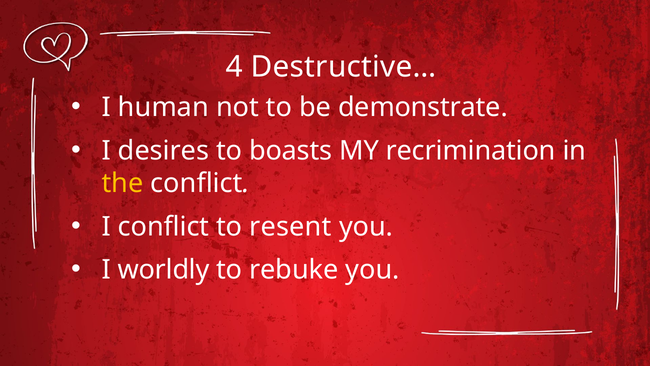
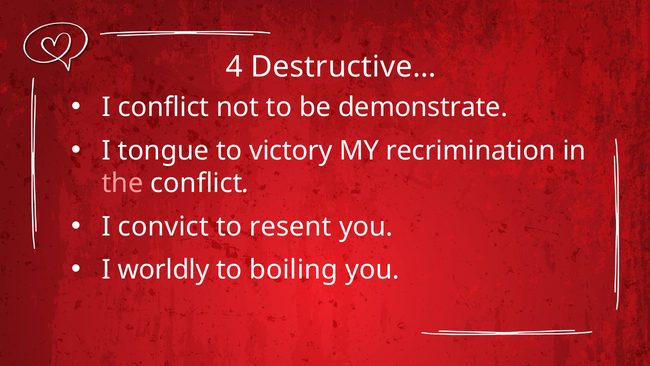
I human: human -> conflict
desires: desires -> tongue
boasts: boasts -> victory
the colour: yellow -> pink
I conflict: conflict -> convict
rebuke: rebuke -> boiling
